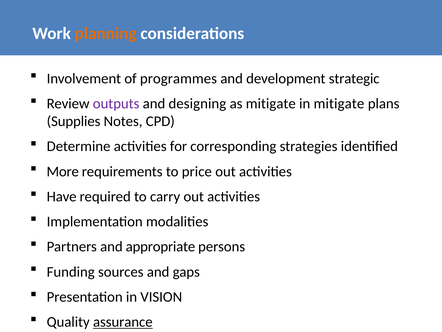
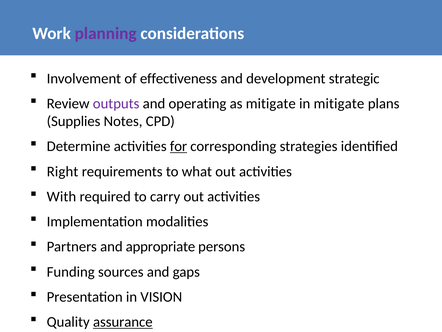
planning colour: orange -> purple
programmes: programmes -> effectiveness
designing: designing -> operating
for underline: none -> present
More: More -> Right
price: price -> what
Have: Have -> With
